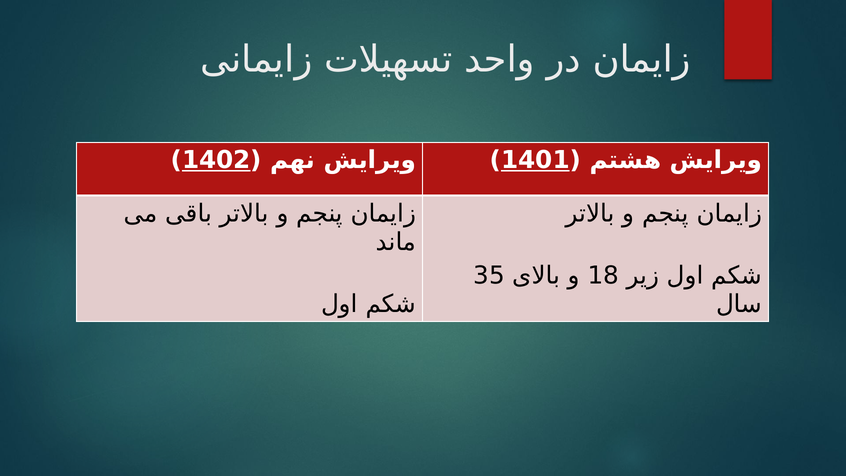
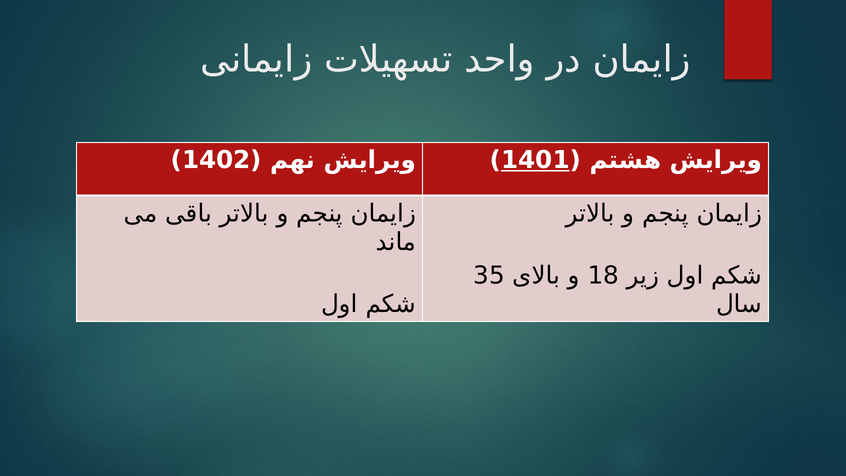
1402 underline: present -> none
